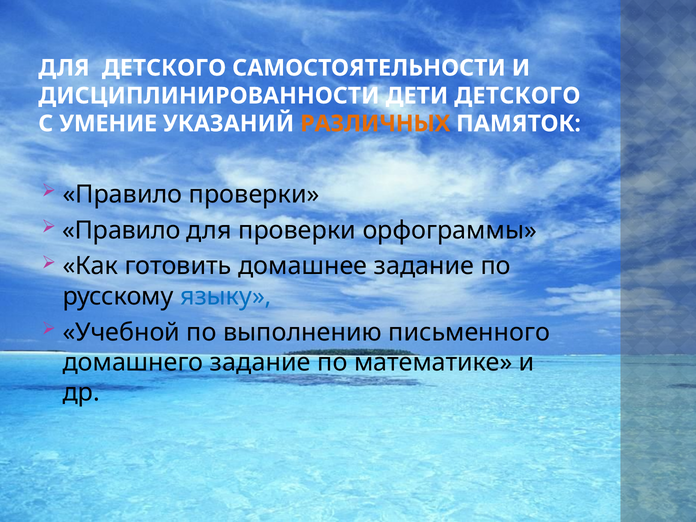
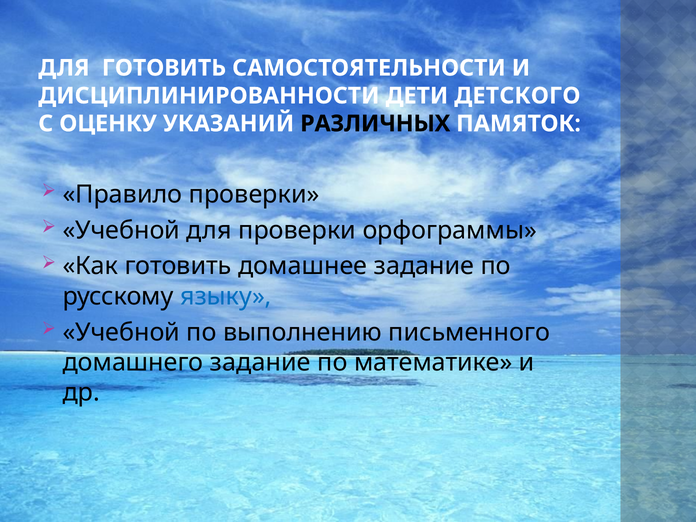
ДЛЯ ДЕТСКОГО: ДЕТСКОГО -> ГОТОВИТЬ
УМЕНИЕ: УМЕНИЕ -> ОЦЕНКУ
РАЗЛИЧНЫХ colour: orange -> black
Правило at (121, 230): Правило -> Учебной
